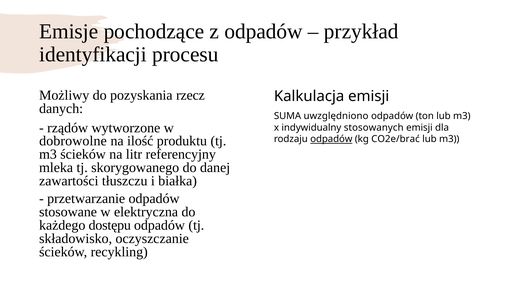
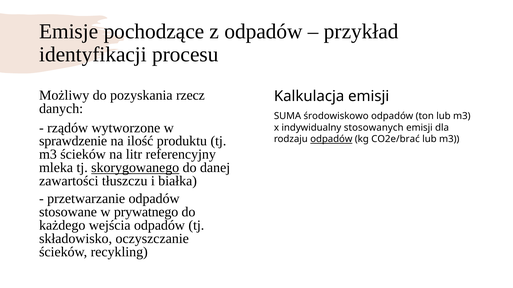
uwzględniono: uwzględniono -> środowiskowo
dobrowolne: dobrowolne -> sprawdzenie
skorygowanego underline: none -> present
elektryczna: elektryczna -> prywatnego
dostępu: dostępu -> wejścia
